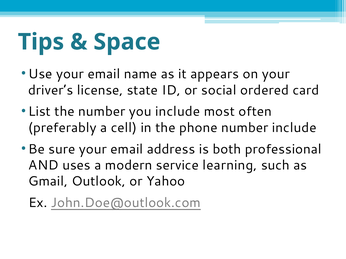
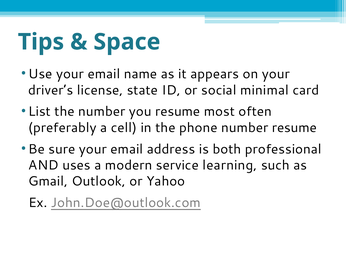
ordered: ordered -> minimal
you include: include -> resume
number include: include -> resume
